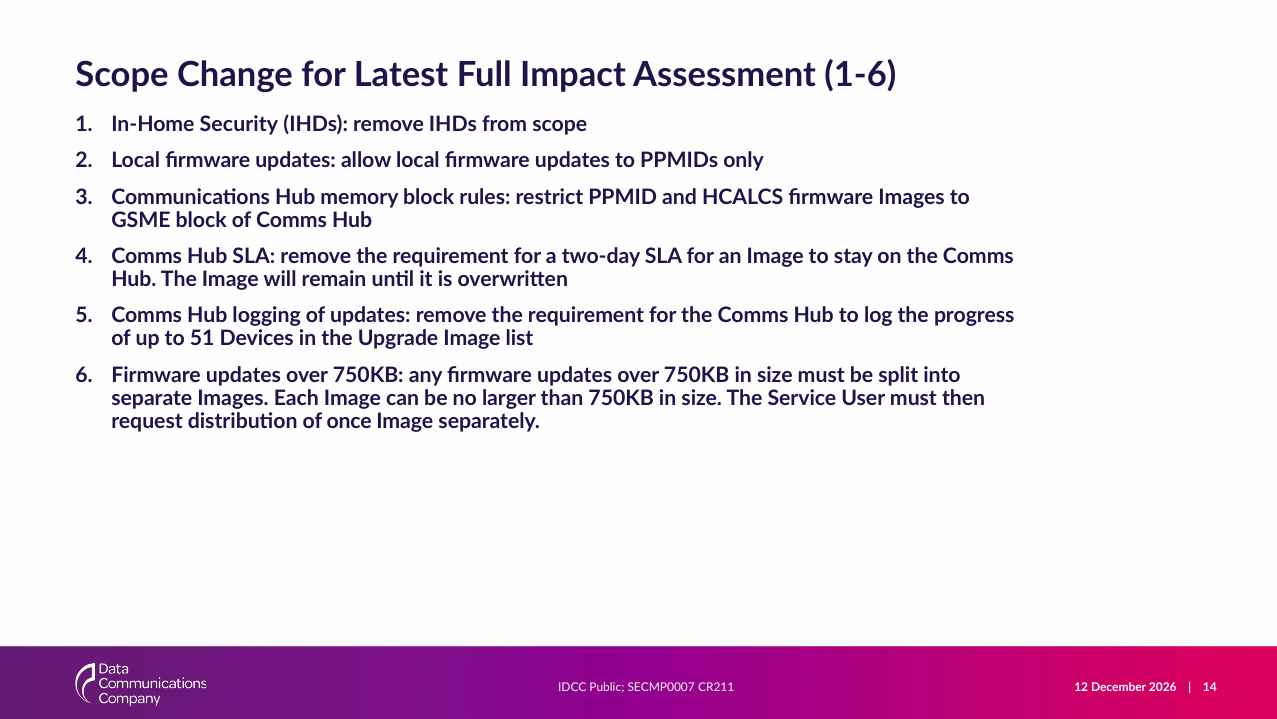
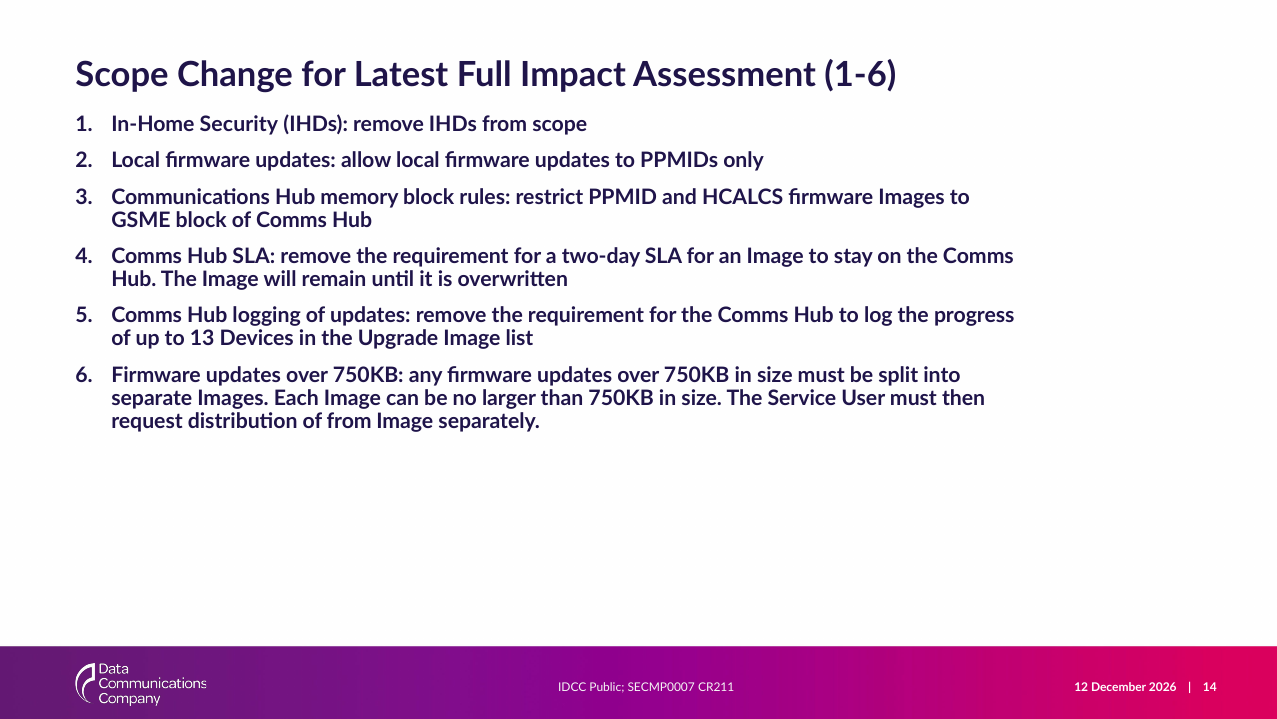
51: 51 -> 13
of once: once -> from
